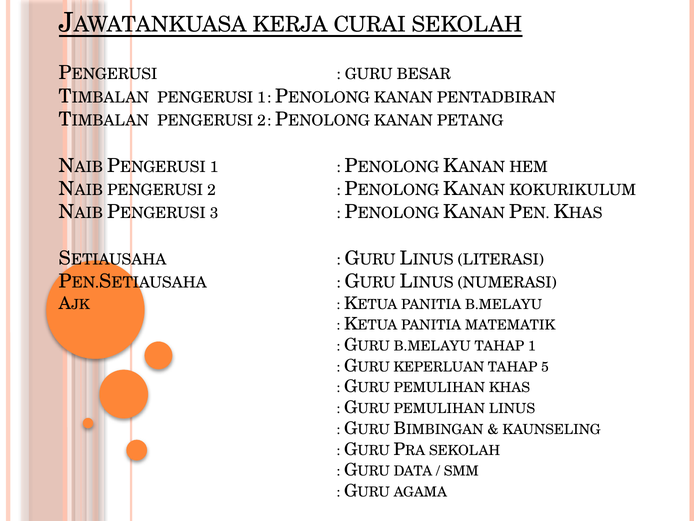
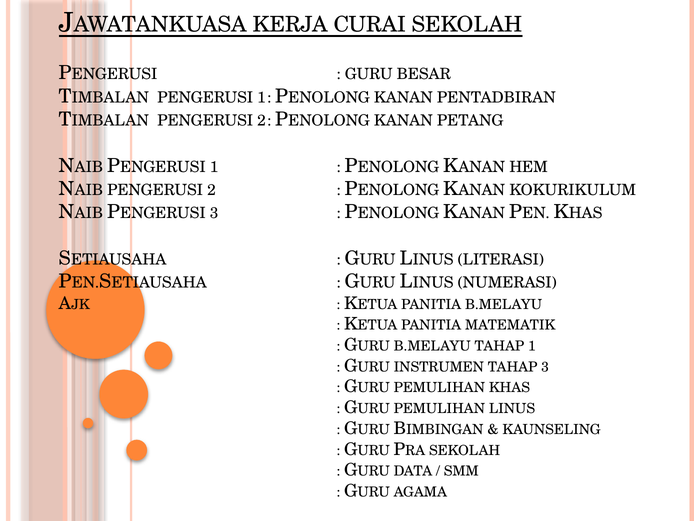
KEPERLUAN: KEPERLUAN -> INSTRUMEN
TAHAP 5: 5 -> 3
